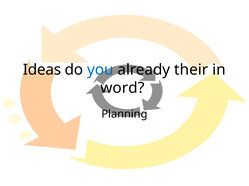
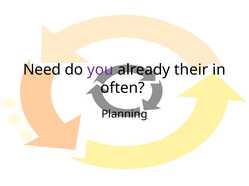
Ideas: Ideas -> Need
you colour: blue -> purple
word: word -> often
